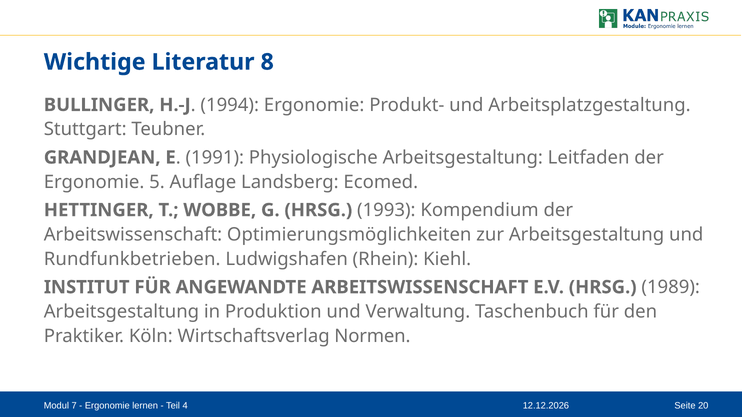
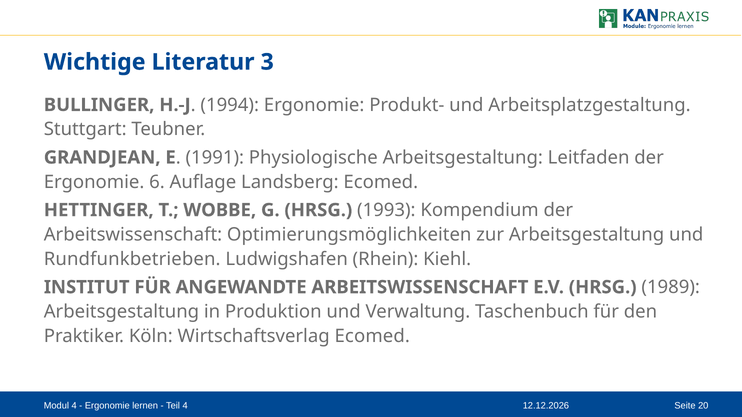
8: 8 -> 3
5: 5 -> 6
Wirtschaftsverlag Normen: Normen -> Ecomed
Modul 7: 7 -> 4
